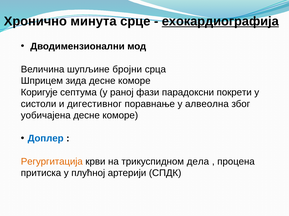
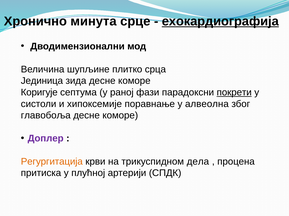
бројни: бројни -> плитко
Шприцем: Шприцем -> Јединица
покрети underline: none -> present
дигестивног: дигестивног -> хипоксемије
уобичајена: уобичајена -> главобоља
Доплер colour: blue -> purple
